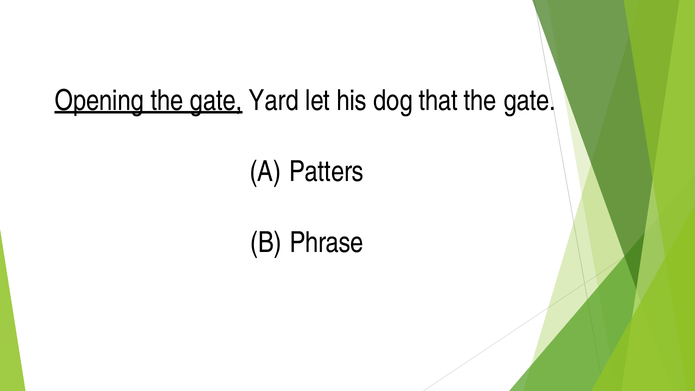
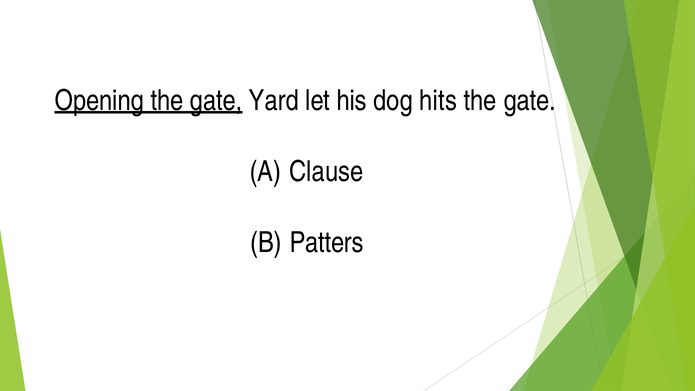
that: that -> hits
Patters: Patters -> Clause
Phrase: Phrase -> Patters
